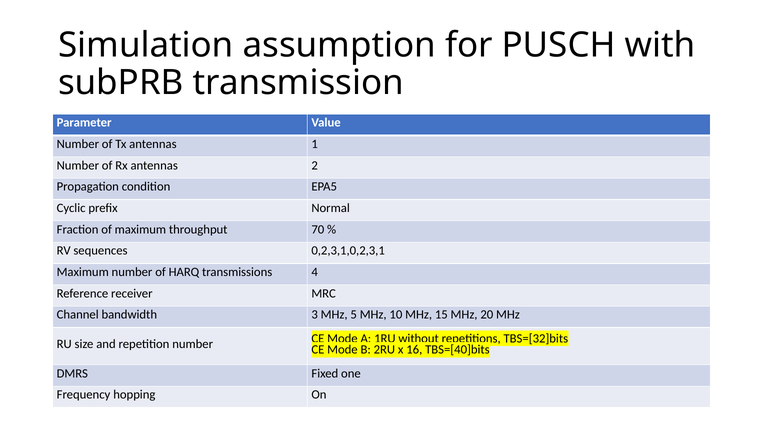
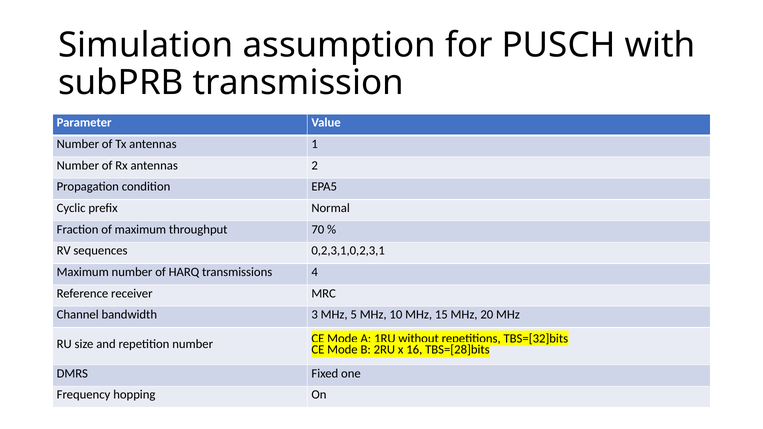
TBS=[40]bits: TBS=[40]bits -> TBS=[28]bits
